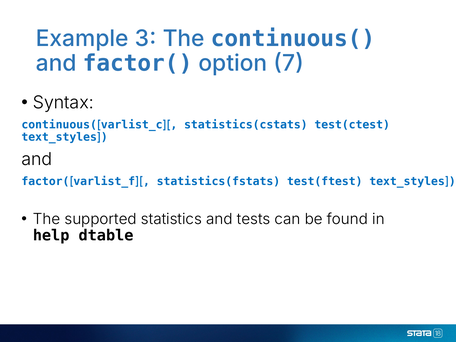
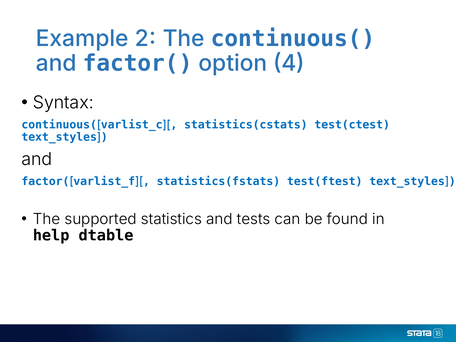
3: 3 -> 2
7: 7 -> 4
